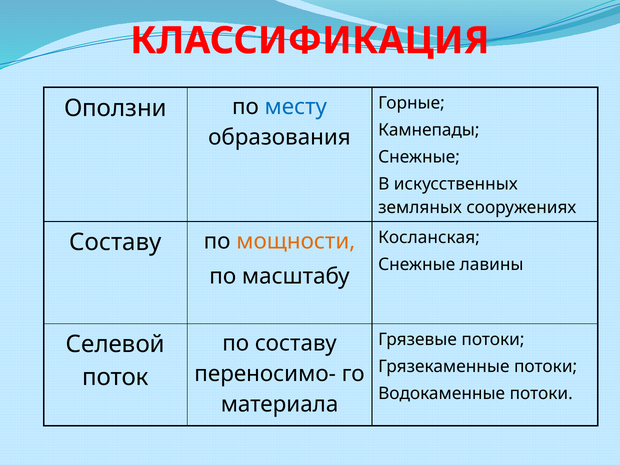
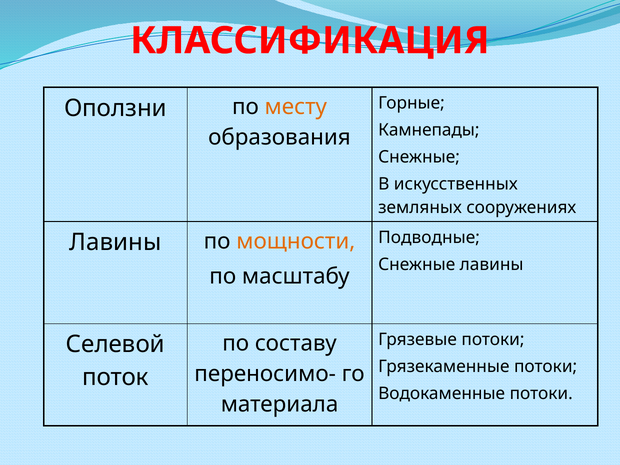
месту colour: blue -> orange
Косланская: Косланская -> Подводные
Составу at (115, 242): Составу -> Лавины
